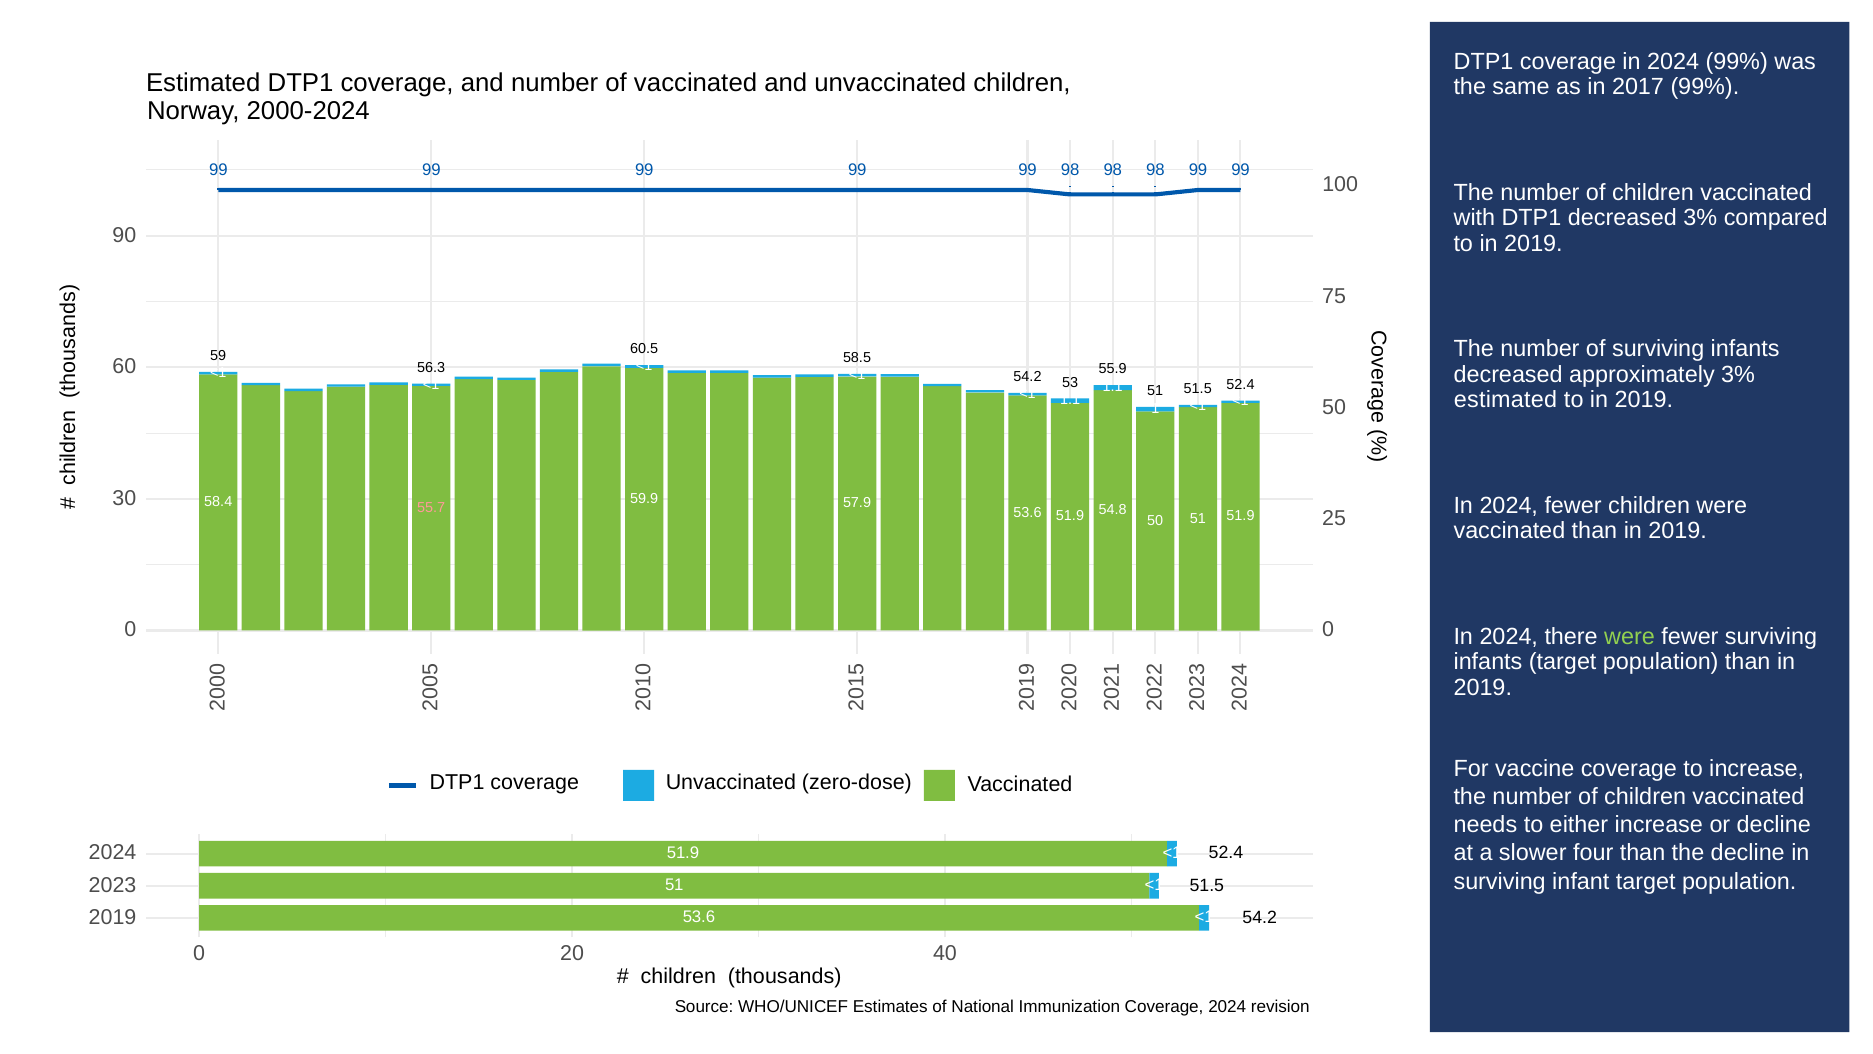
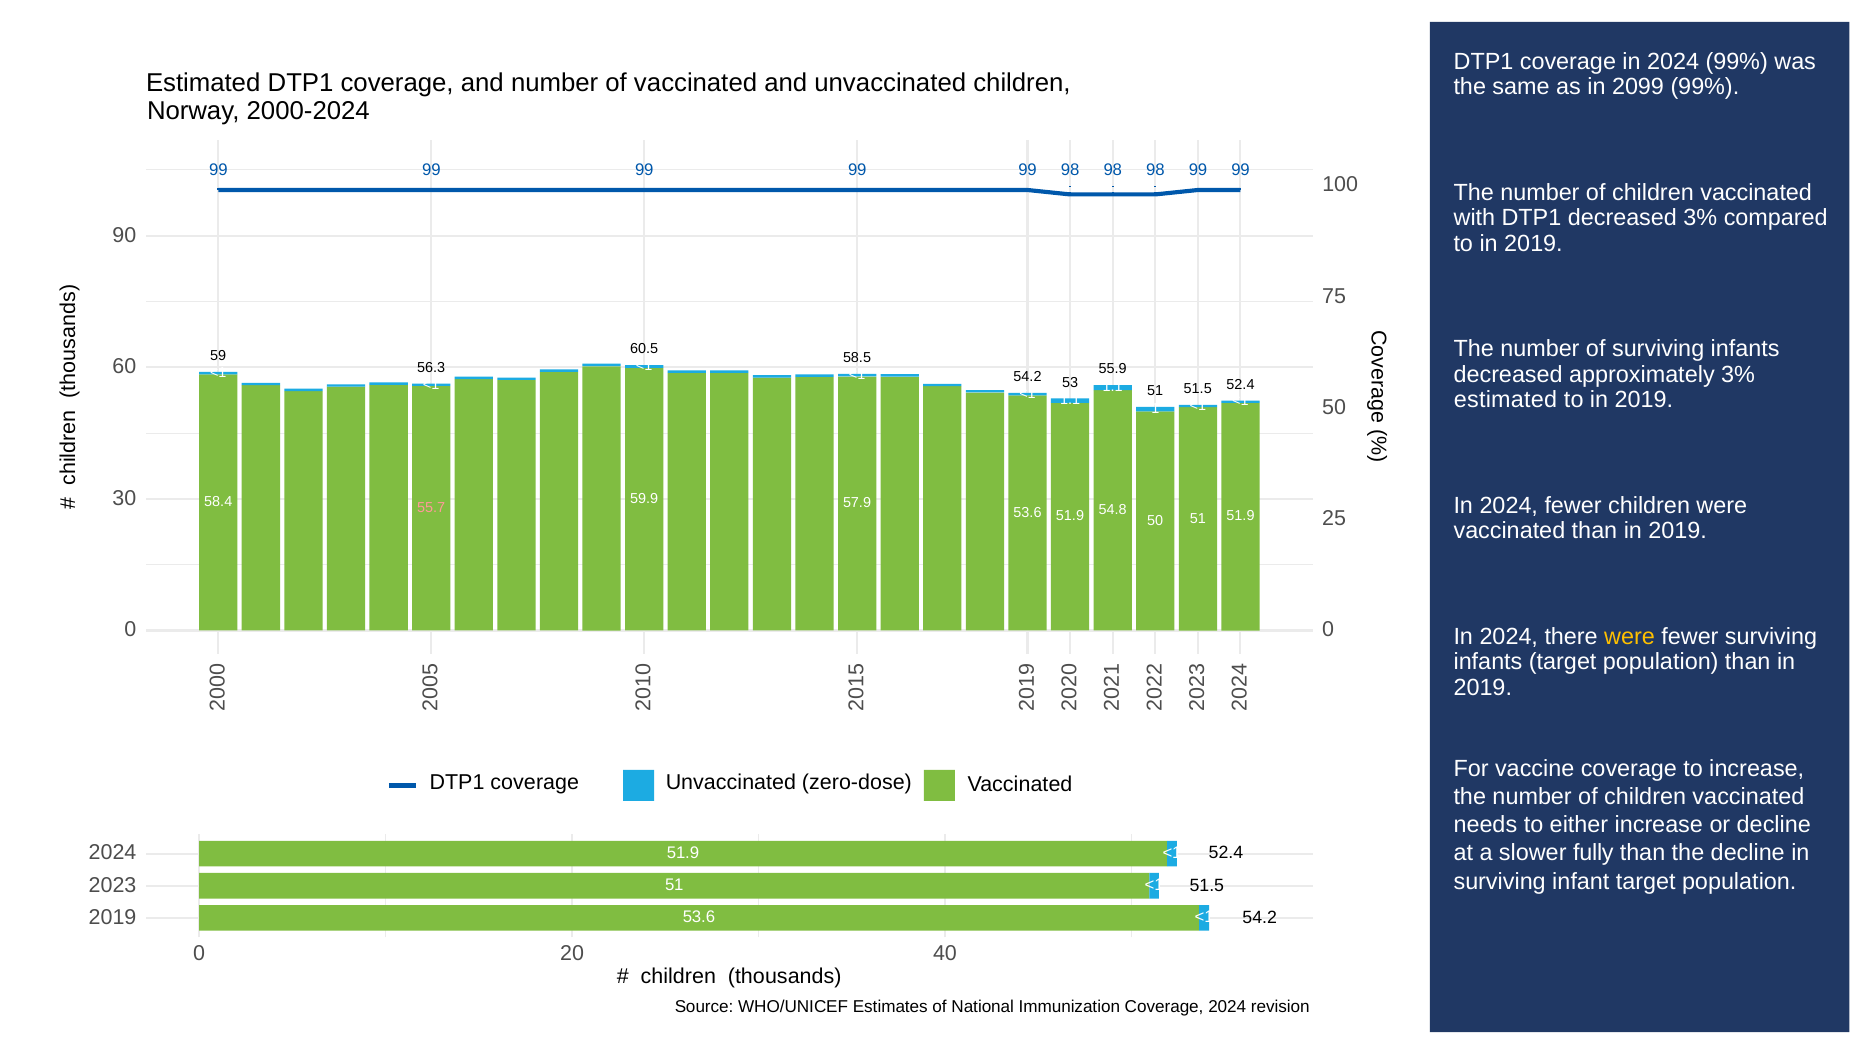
2017: 2017 -> 2099
were at (1630, 637) colour: light green -> yellow
four: four -> fully
